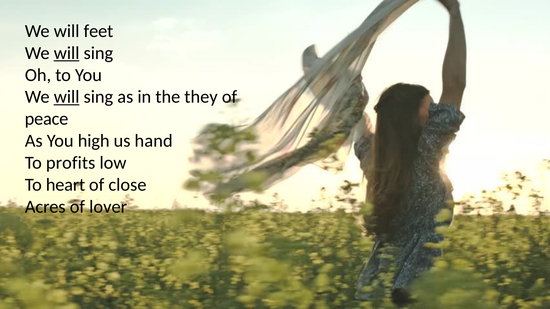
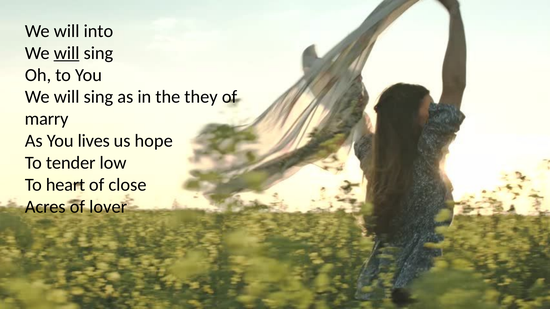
feet: feet -> into
will at (67, 97) underline: present -> none
peace: peace -> marry
high: high -> lives
hand: hand -> hope
profits: profits -> tender
